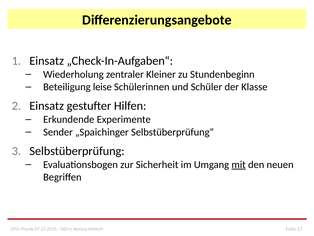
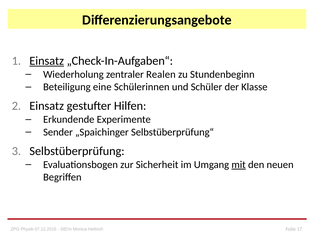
Einsatz at (47, 61) underline: none -> present
Kleiner: Kleiner -> Realen
leise: leise -> eine
